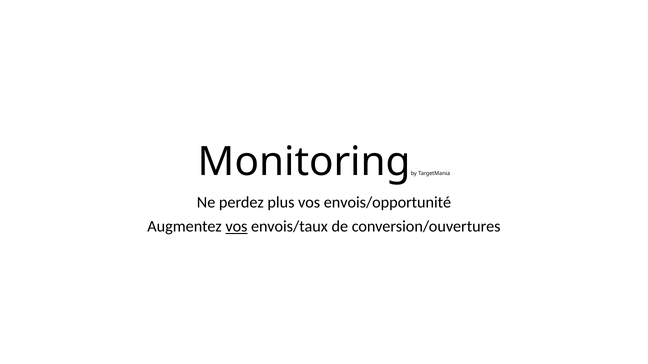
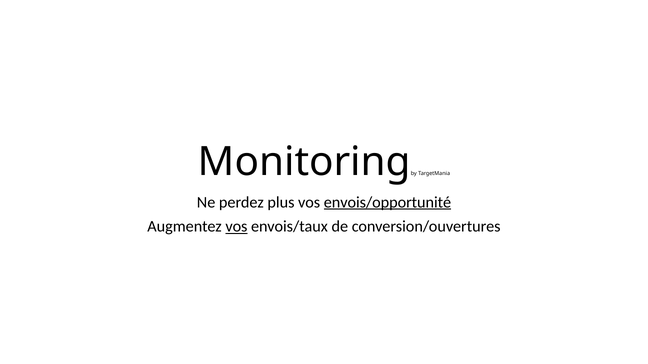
envois/opportunité underline: none -> present
